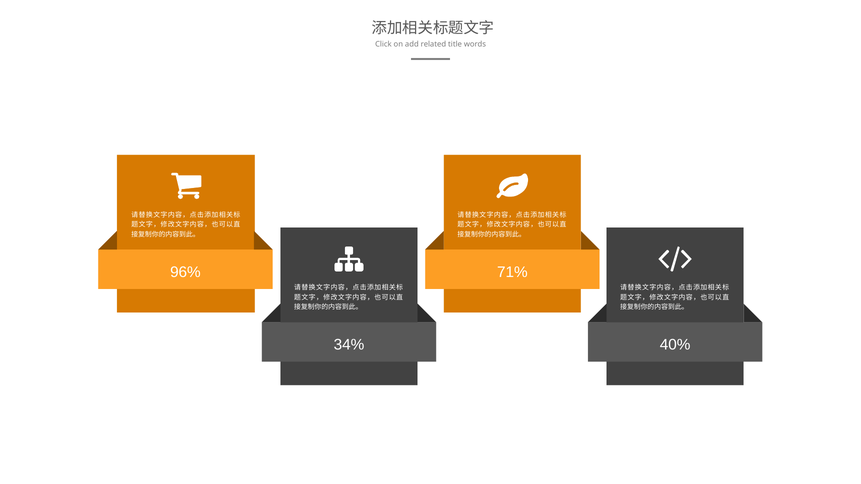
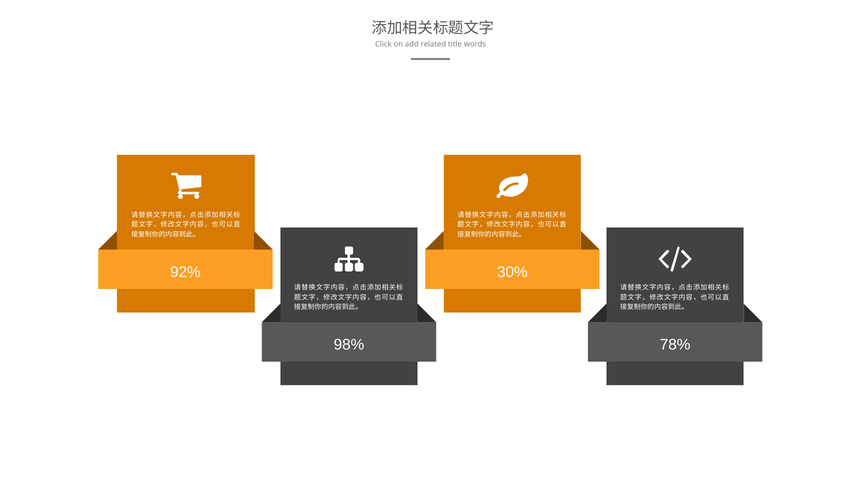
96%: 96% -> 92%
71%: 71% -> 30%
34%: 34% -> 98%
40%: 40% -> 78%
